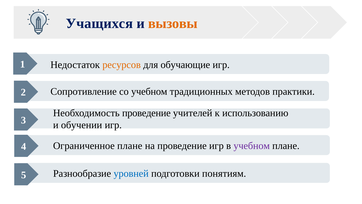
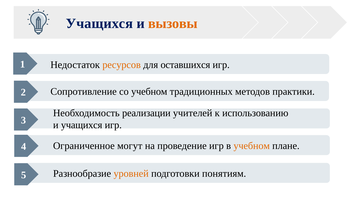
обучающие: обучающие -> оставшихся
Необходимость проведение: проведение -> реализации
и обучении: обучении -> учащихся
Ограниченное плане: плане -> могут
учебном at (252, 146) colour: purple -> orange
уровней colour: blue -> orange
